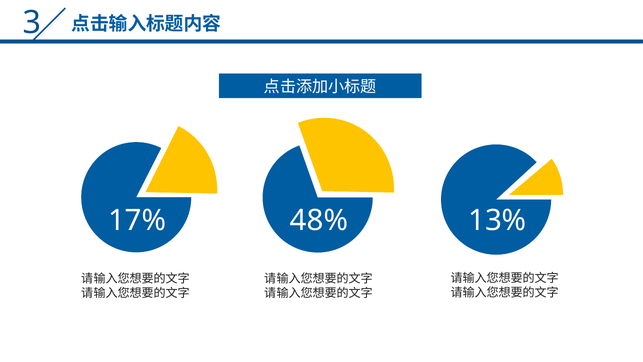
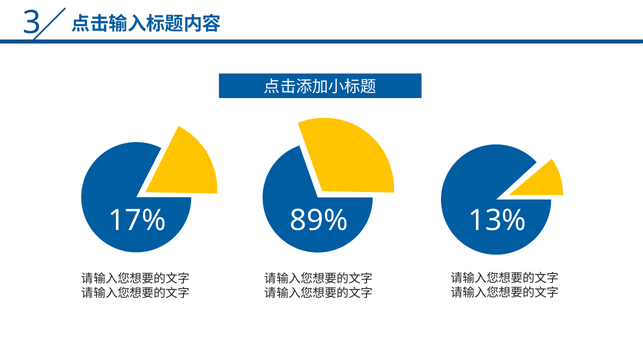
48%: 48% -> 89%
